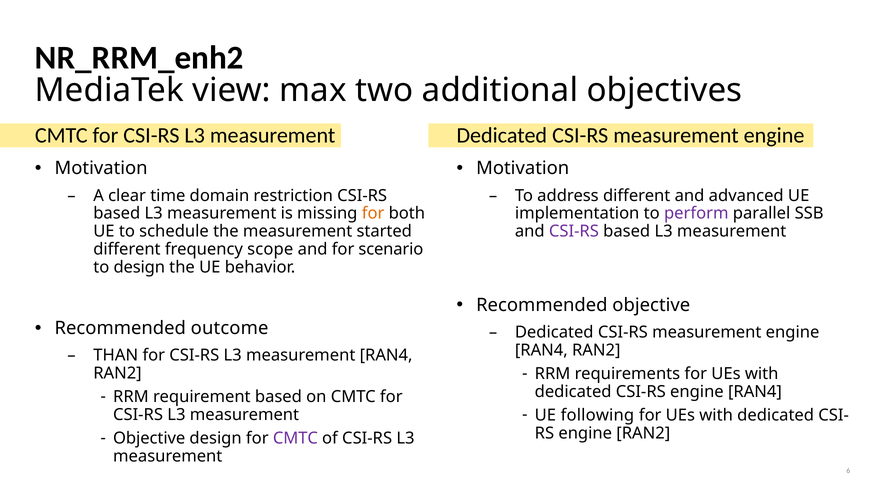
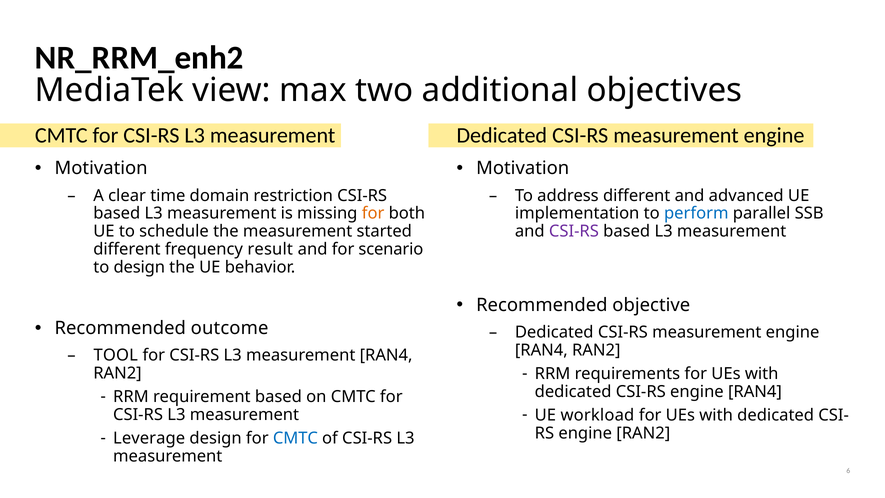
perform colour: purple -> blue
scope: scope -> result
THAN: THAN -> TOOL
following: following -> workload
Objective at (149, 438): Objective -> Leverage
CMTC at (295, 438) colour: purple -> blue
